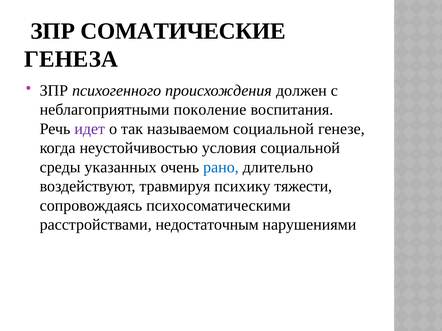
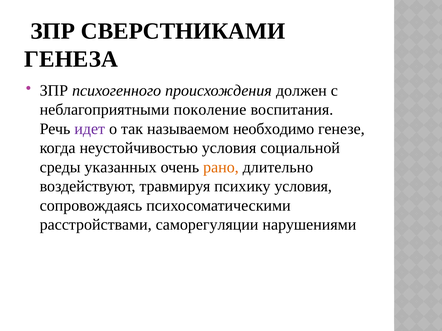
СОМАТИЧЕСКИЕ: СОМАТИЧЕСКИЕ -> СВЕРСТНИКАМИ
называемом социальной: социальной -> необходимо
рано colour: blue -> orange
психику тяжести: тяжести -> условия
недостаточным: недостаточным -> саморегуляции
